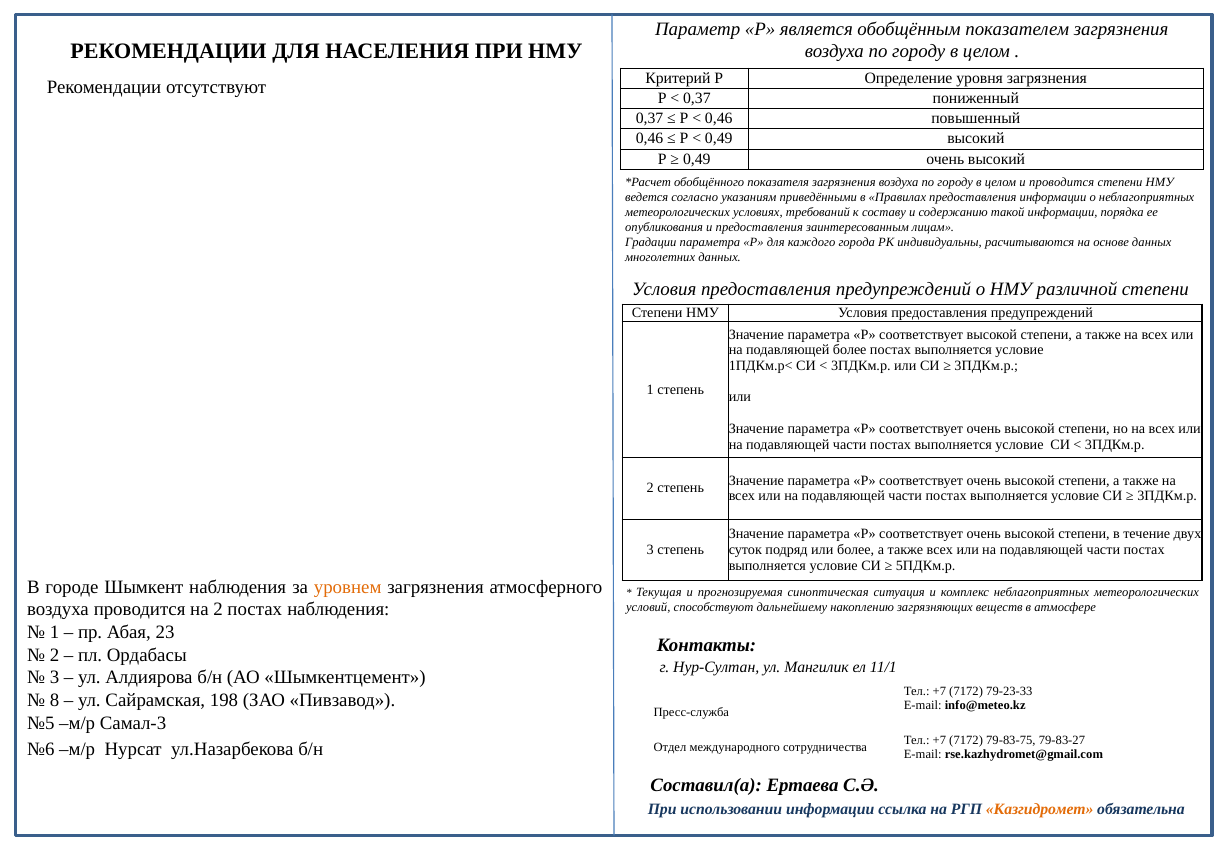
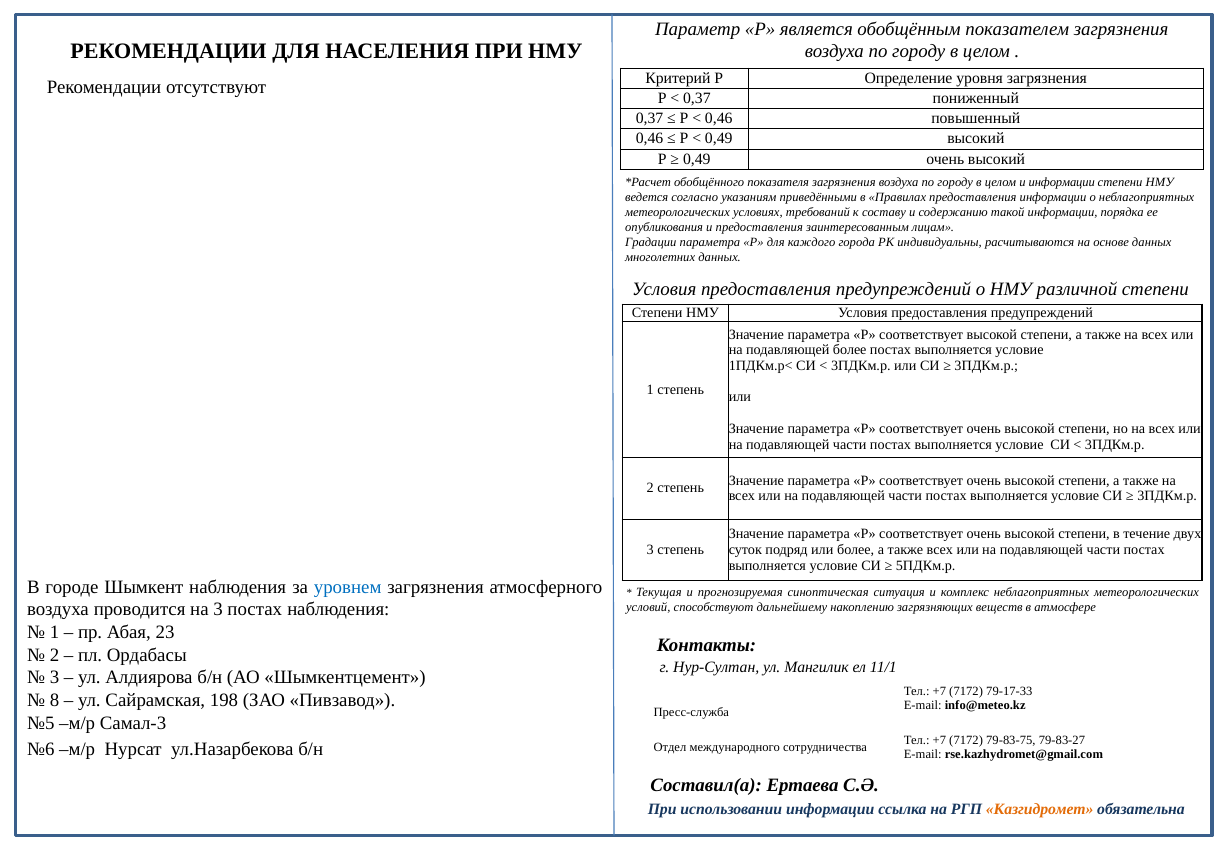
и проводится: проводится -> информации
уровнем colour: orange -> blue
на 2: 2 -> 3
79-23-33: 79-23-33 -> 79-17-33
